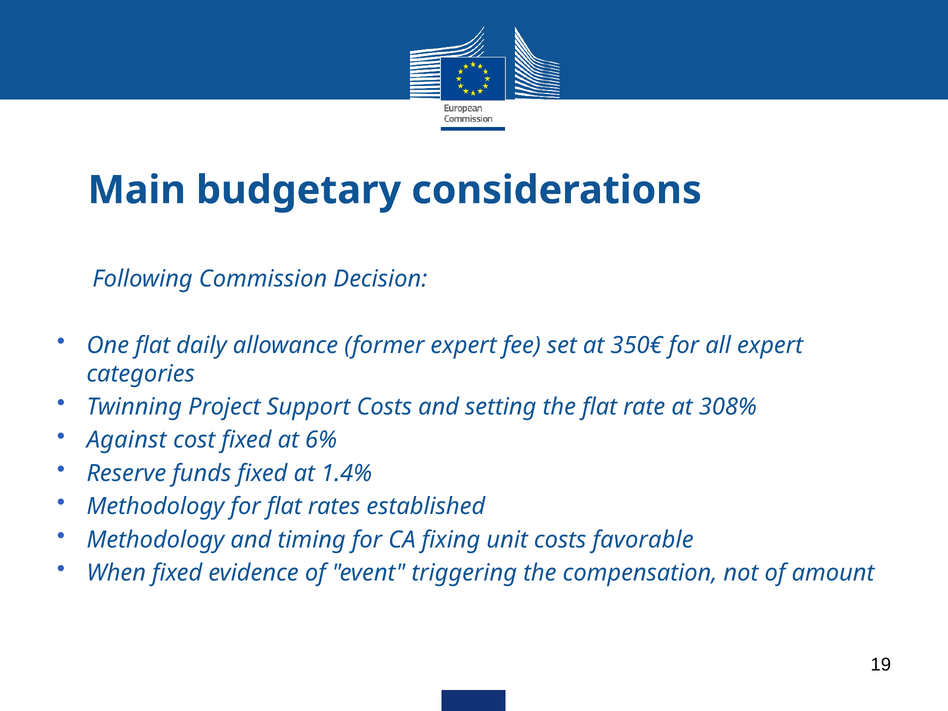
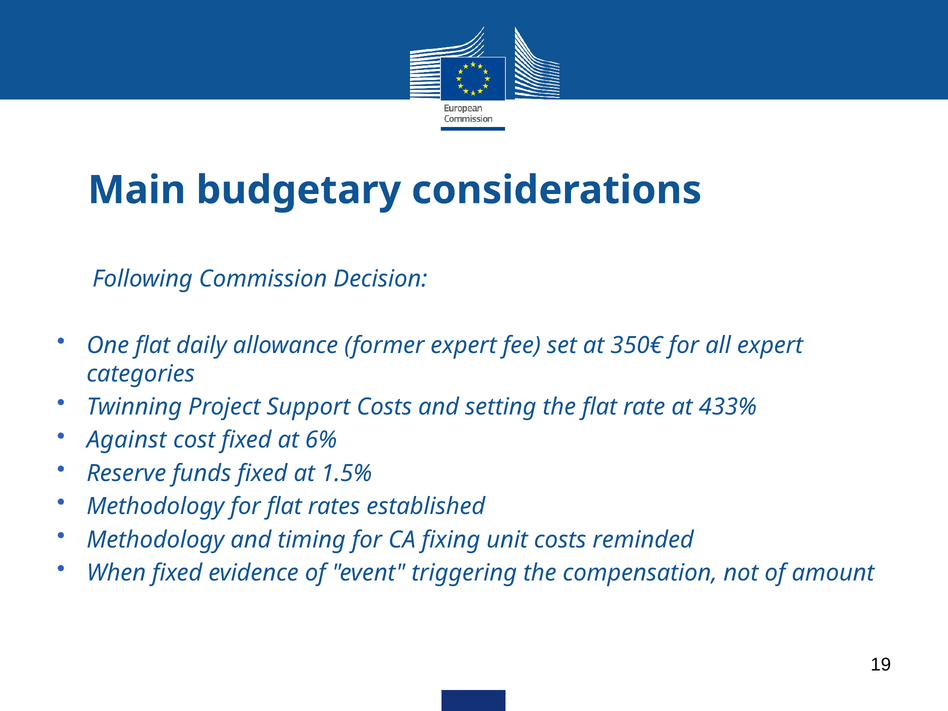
308%: 308% -> 433%
1.4%: 1.4% -> 1.5%
favorable: favorable -> reminded
